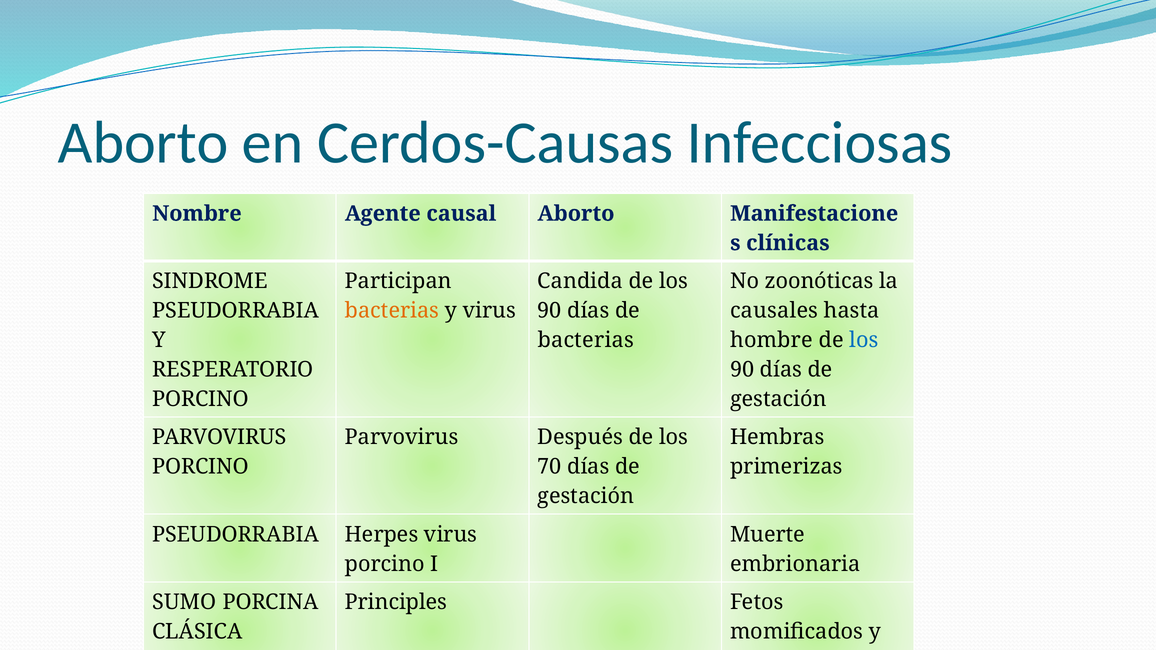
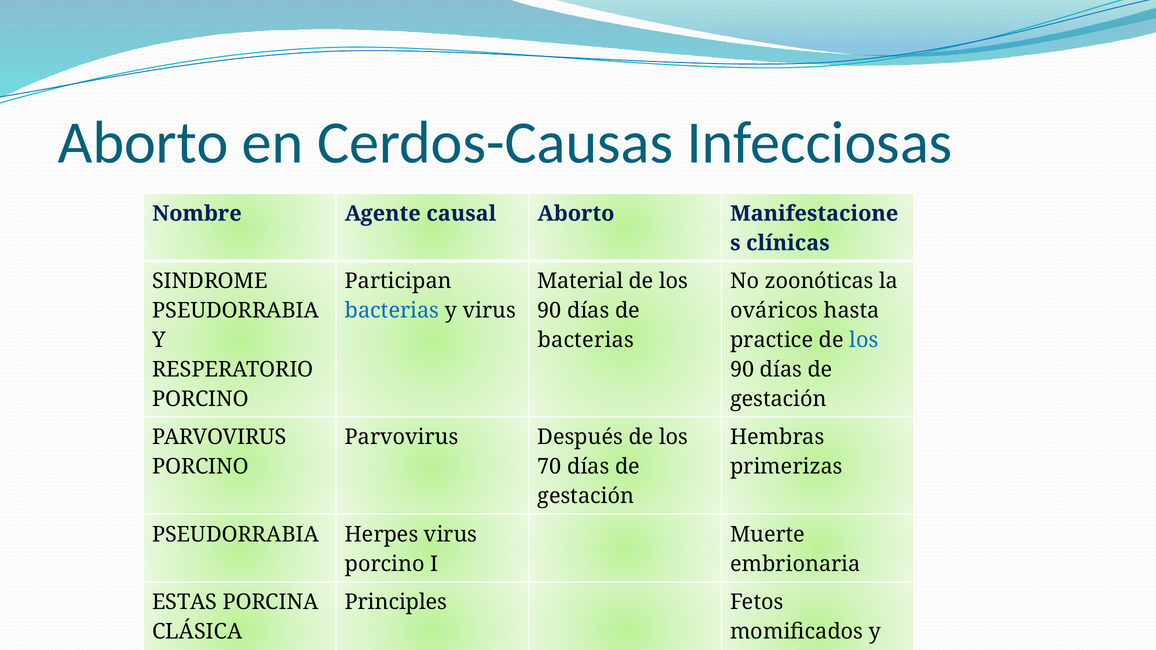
Candida: Candida -> Material
bacterias at (392, 311) colour: orange -> blue
causales: causales -> ováricos
hombre: hombre -> practice
SUMO: SUMO -> ESTAS
